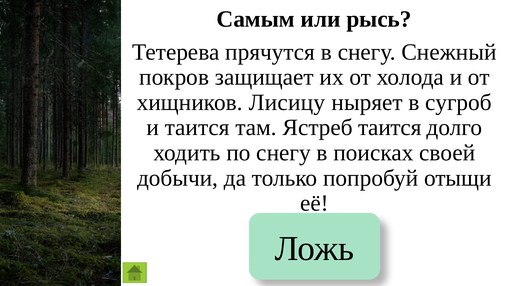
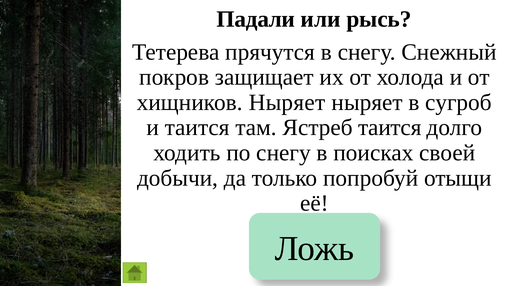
Самым: Самым -> Падали
хищников Лисицу: Лисицу -> Ныряет
